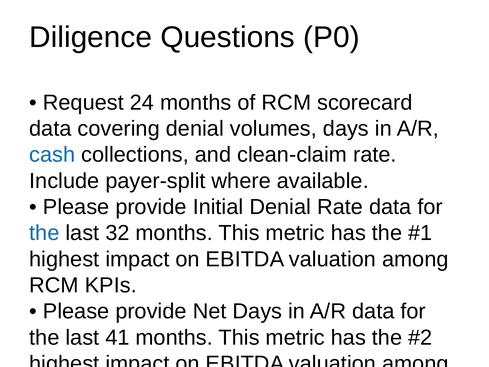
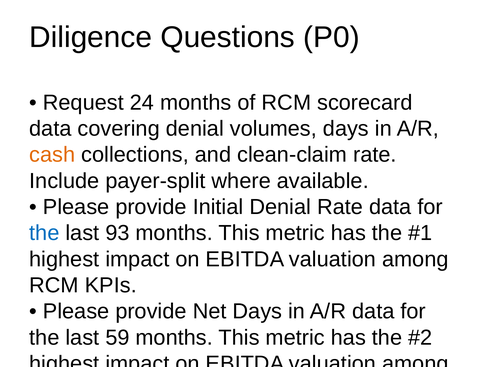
cash at (52, 155) colour: blue -> orange
32: 32 -> 93
41: 41 -> 59
